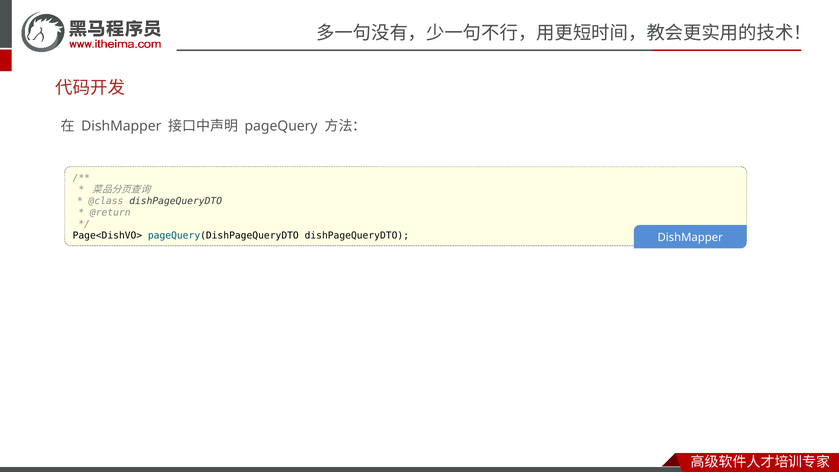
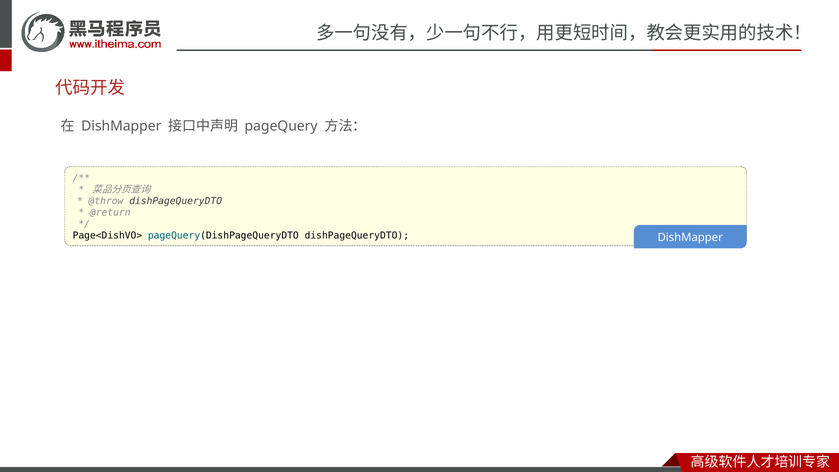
@class: @class -> @throw
